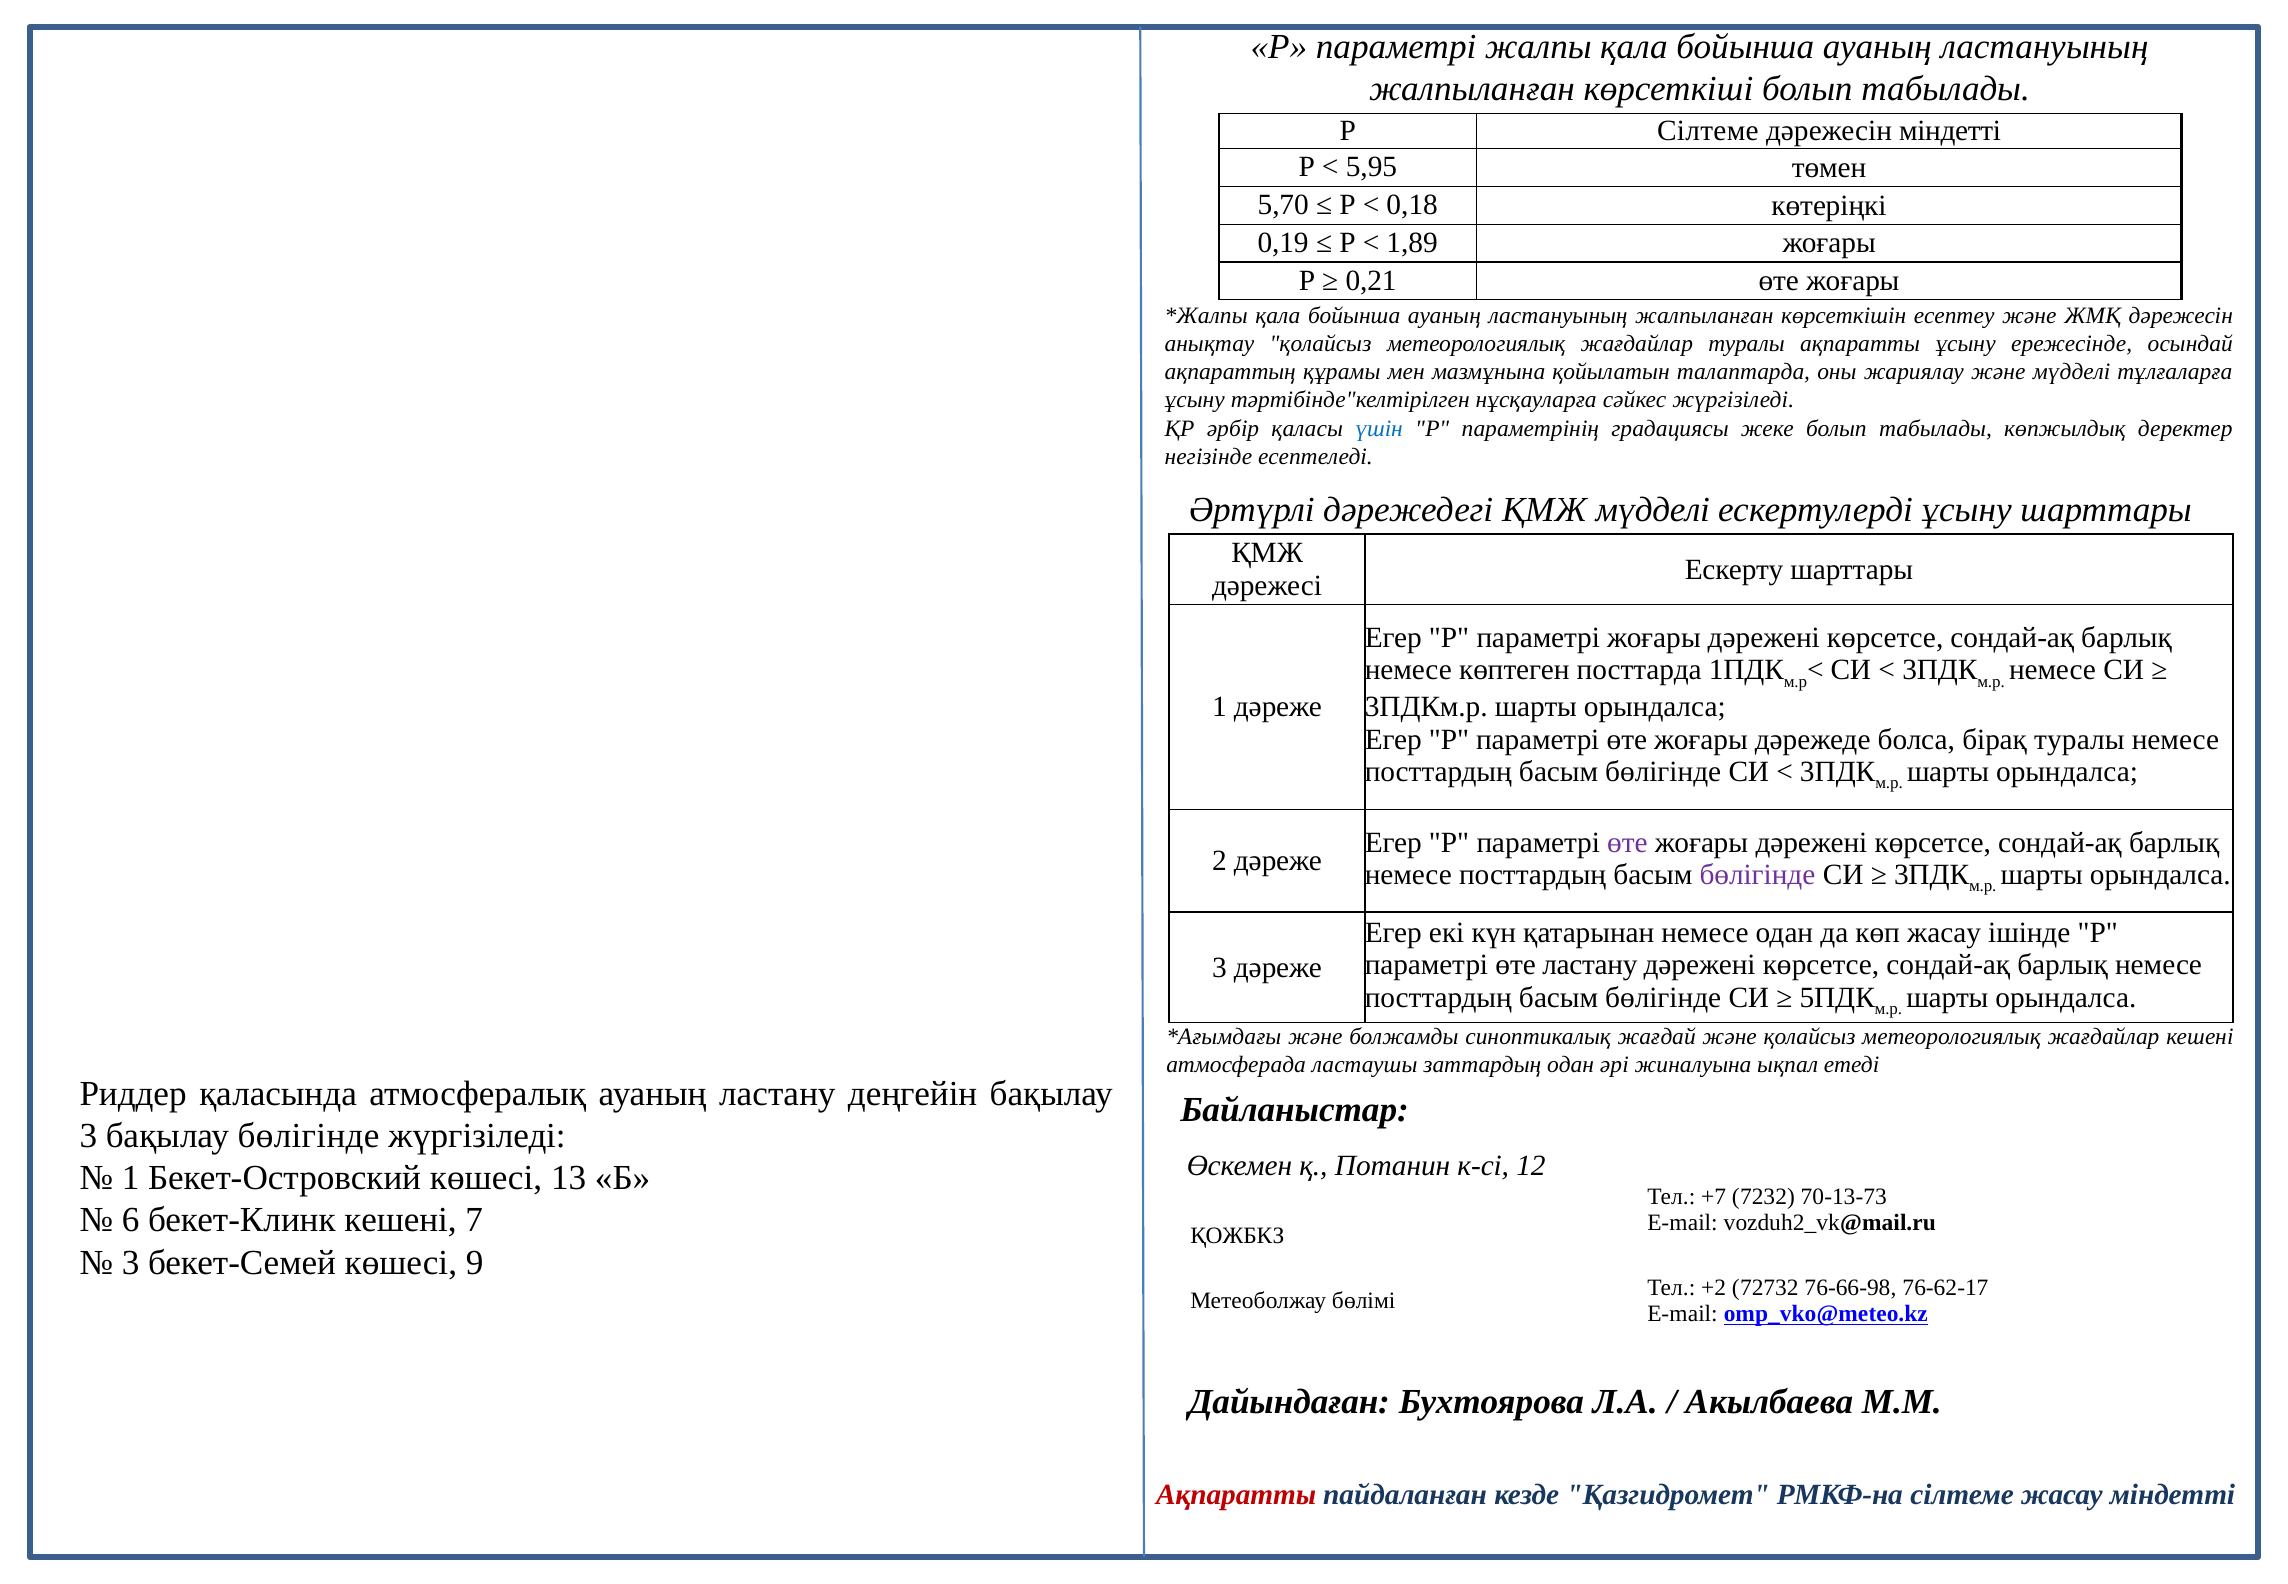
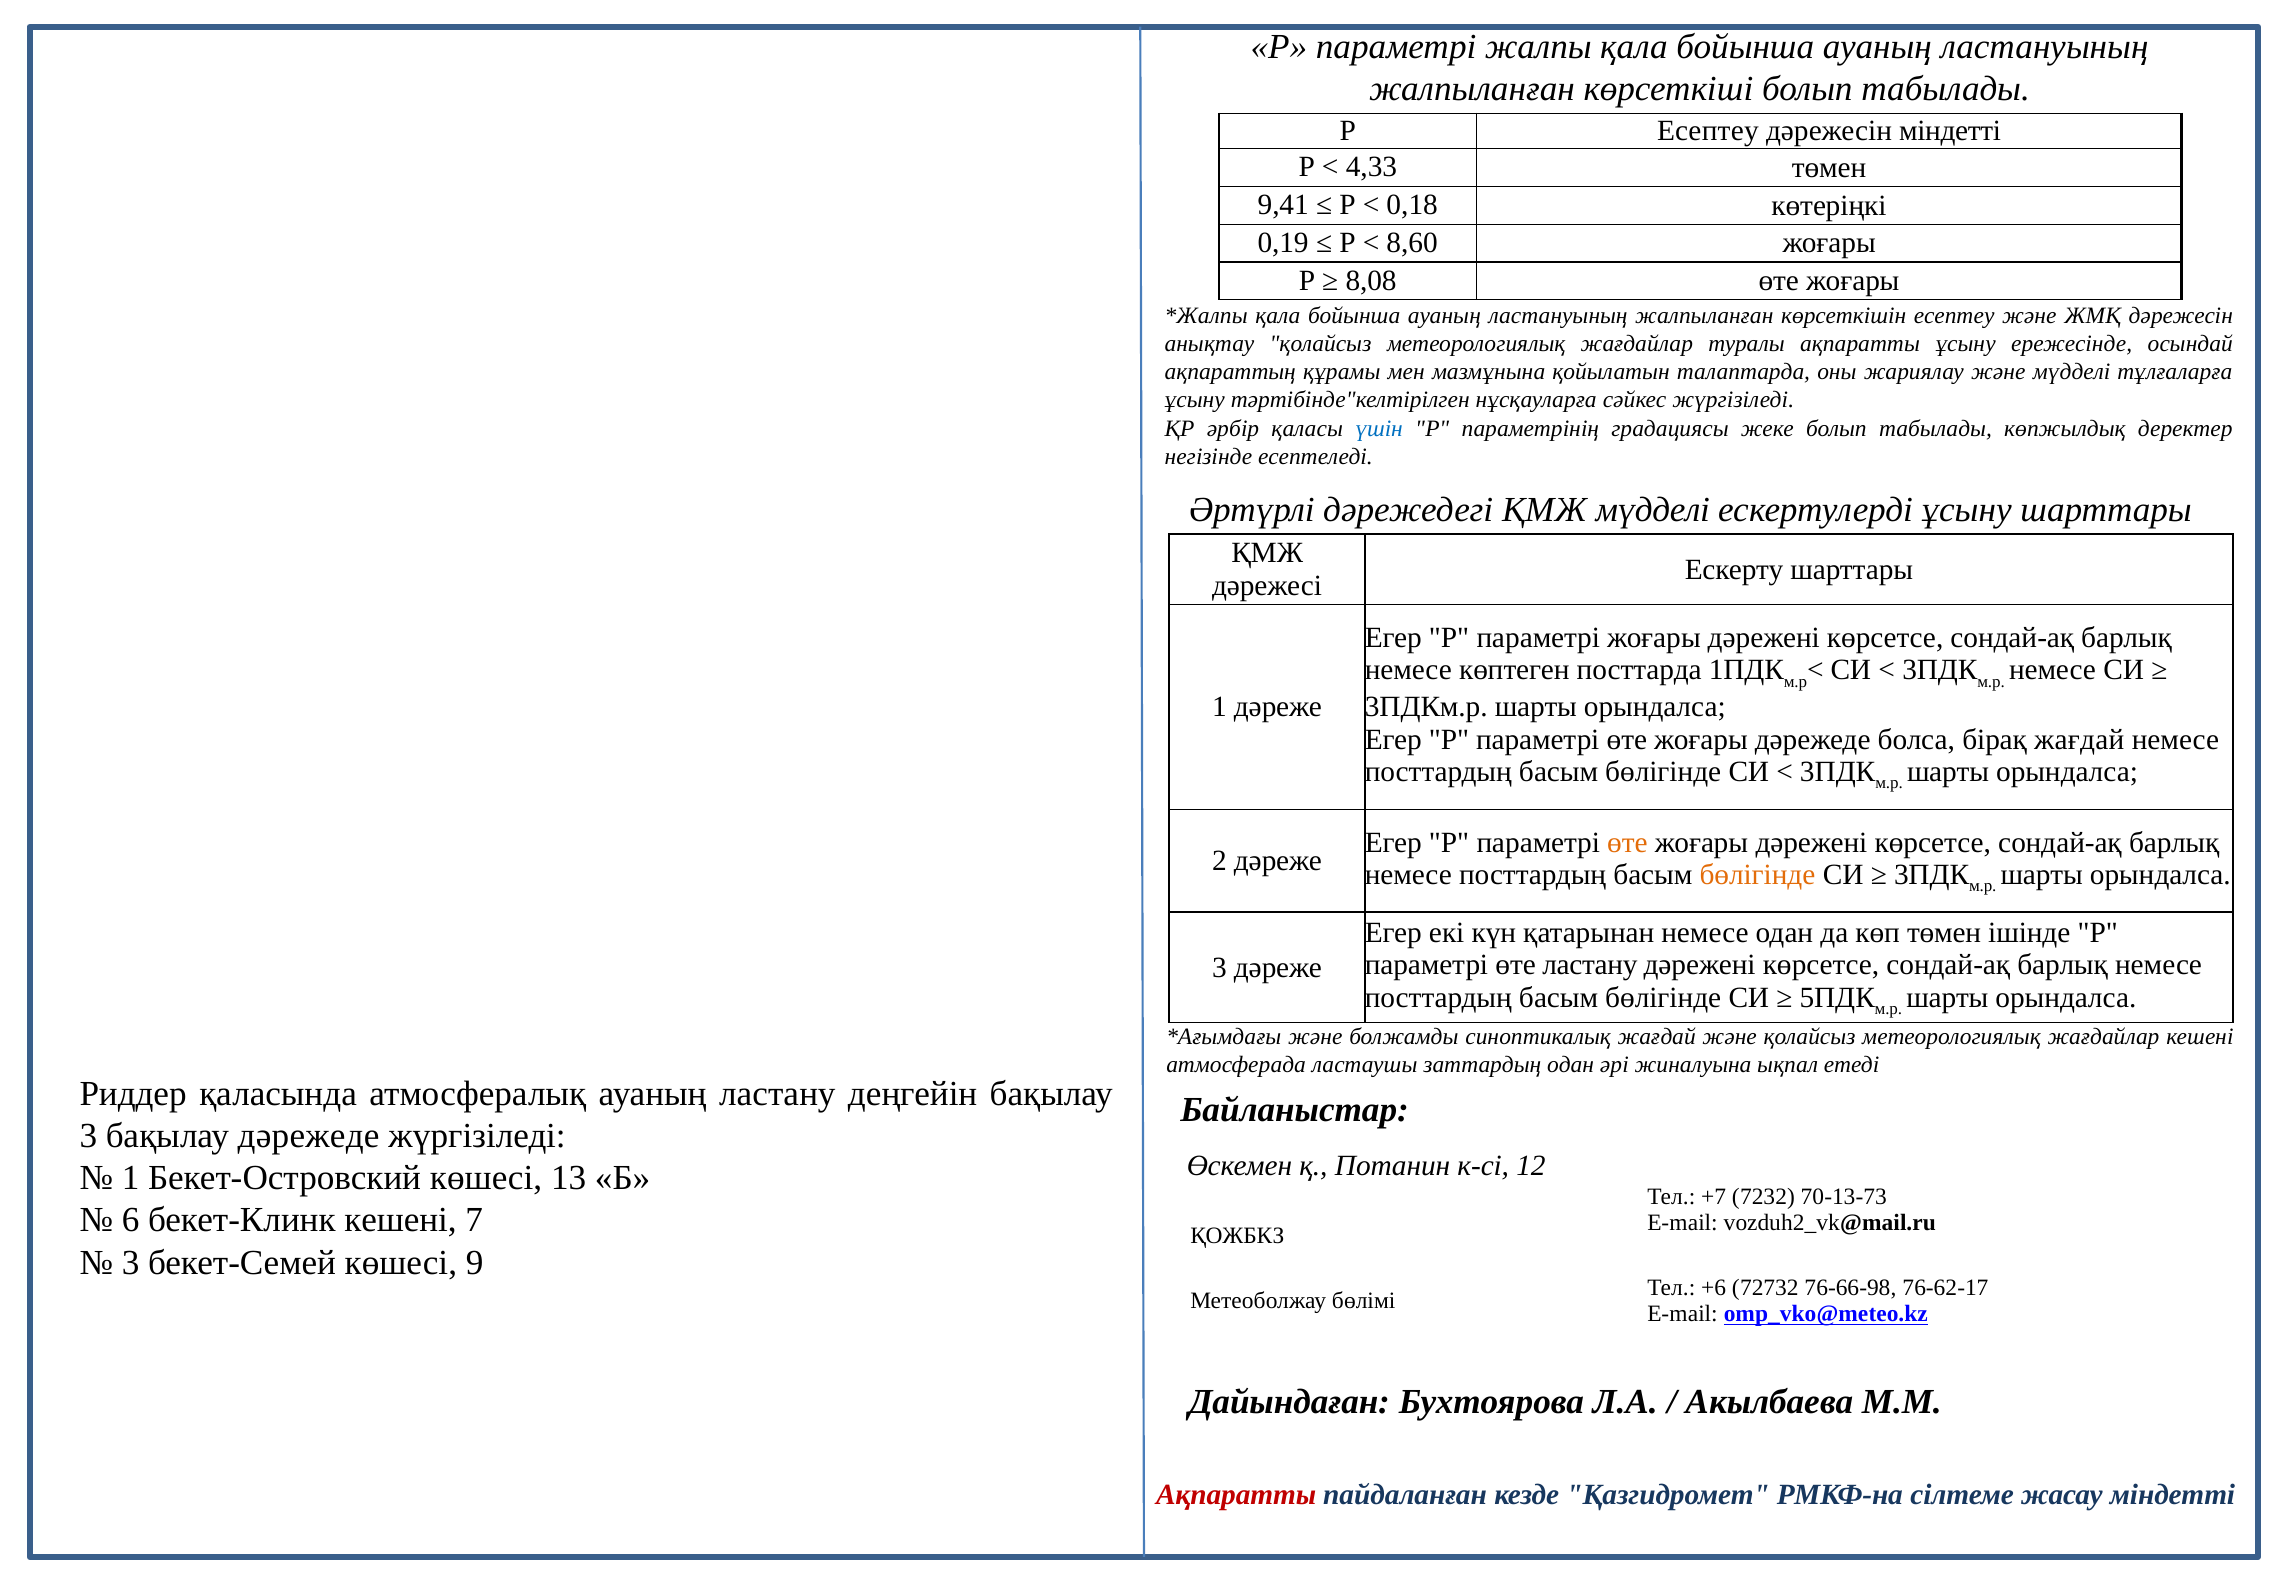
Р Сілтеме: Сілтеме -> Есептеу
5,95: 5,95 -> 4,33
5,70: 5,70 -> 9,41
1,89: 1,89 -> 8,60
0,21: 0,21 -> 8,08
бірақ туралы: туралы -> жағдай
өте at (1627, 842) colour: purple -> orange
бөлігінде at (1757, 875) colour: purple -> orange
көп жасау: жасау -> төмен
бақылау бөлігінде: бөлігінде -> дәрежеде
+2: +2 -> +6
